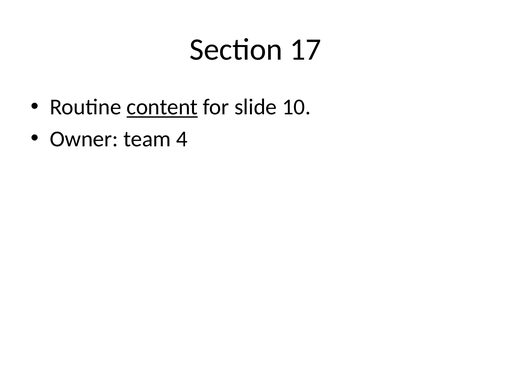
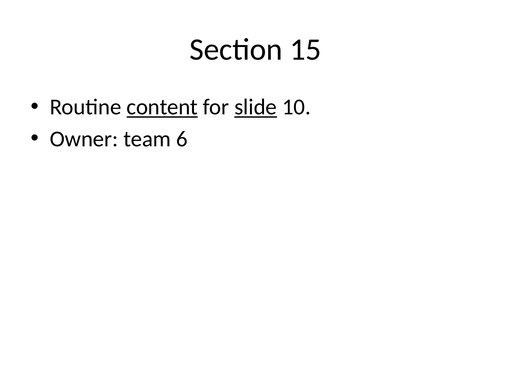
17: 17 -> 15
slide underline: none -> present
4: 4 -> 6
